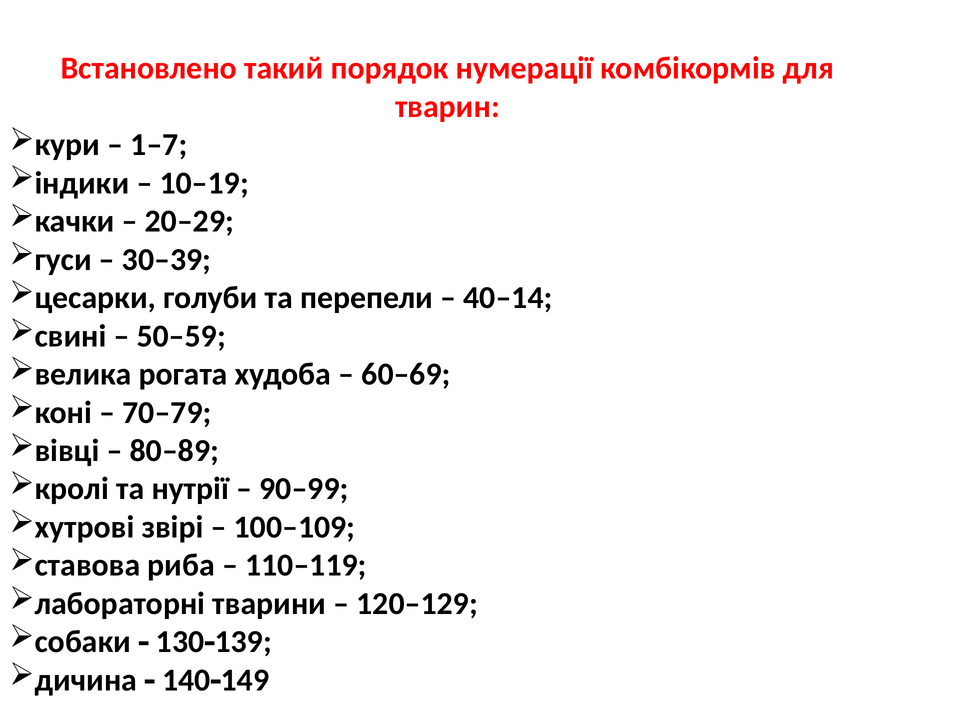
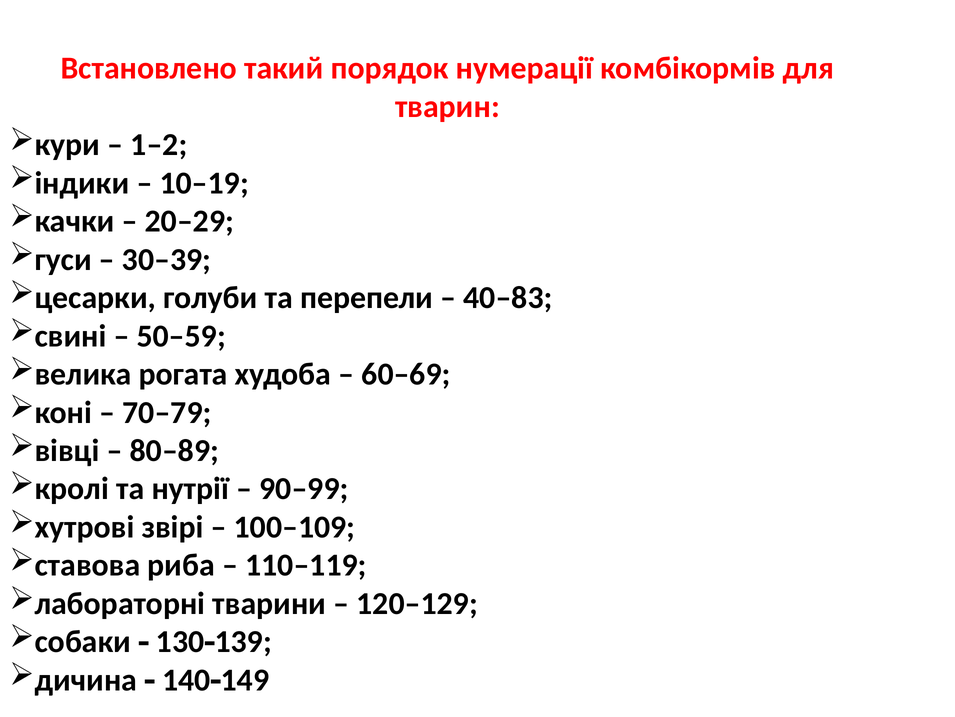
1–7: 1–7 -> 1–2
40–14: 40–14 -> 40–83
